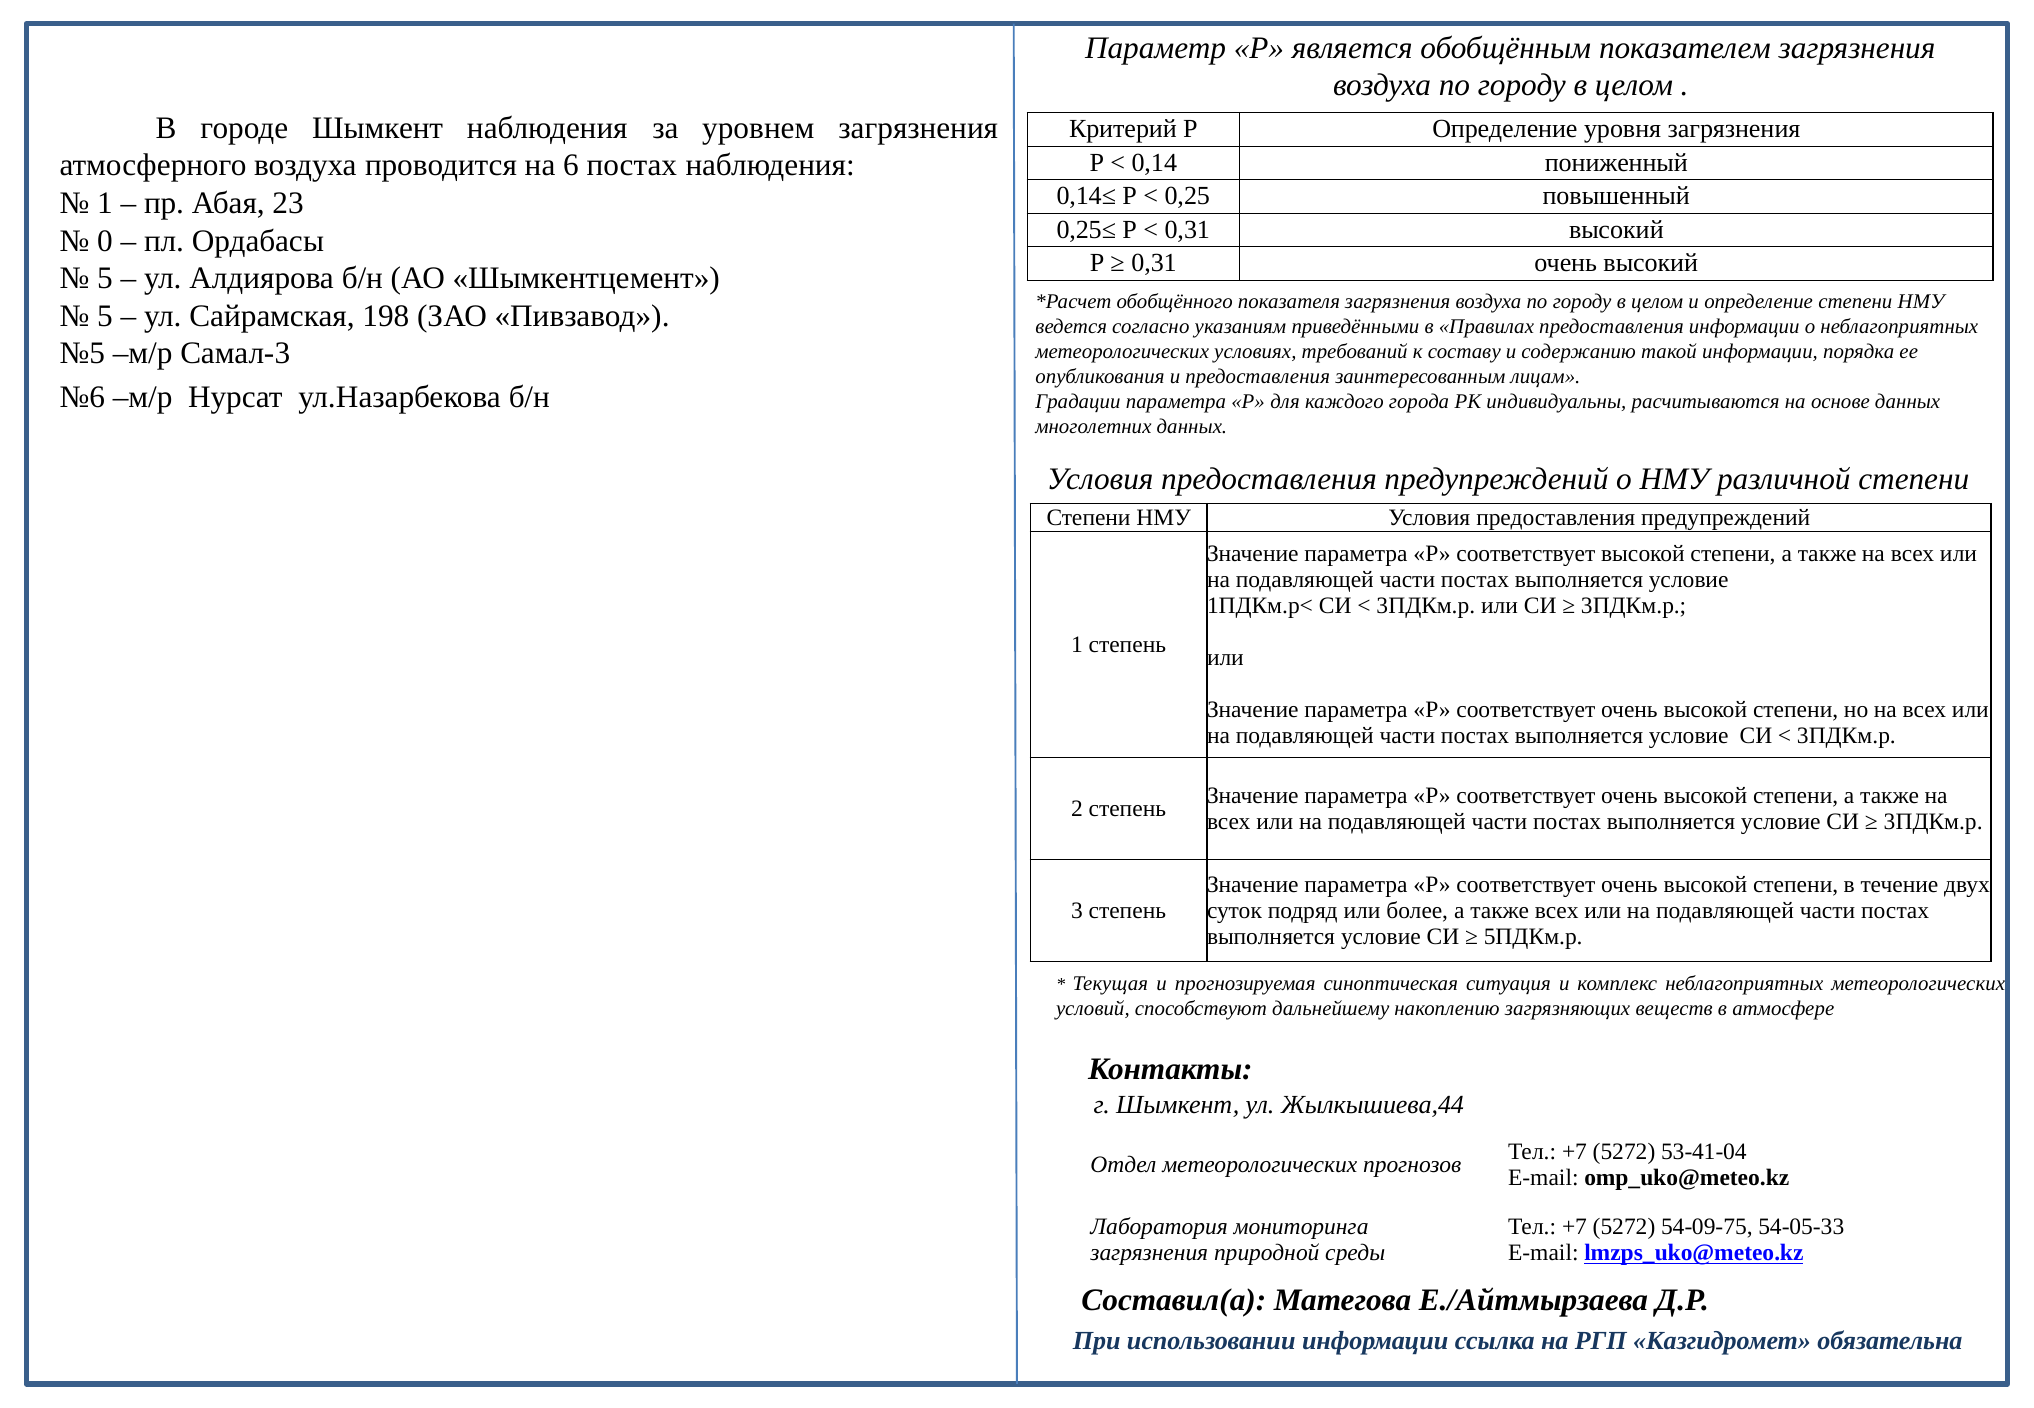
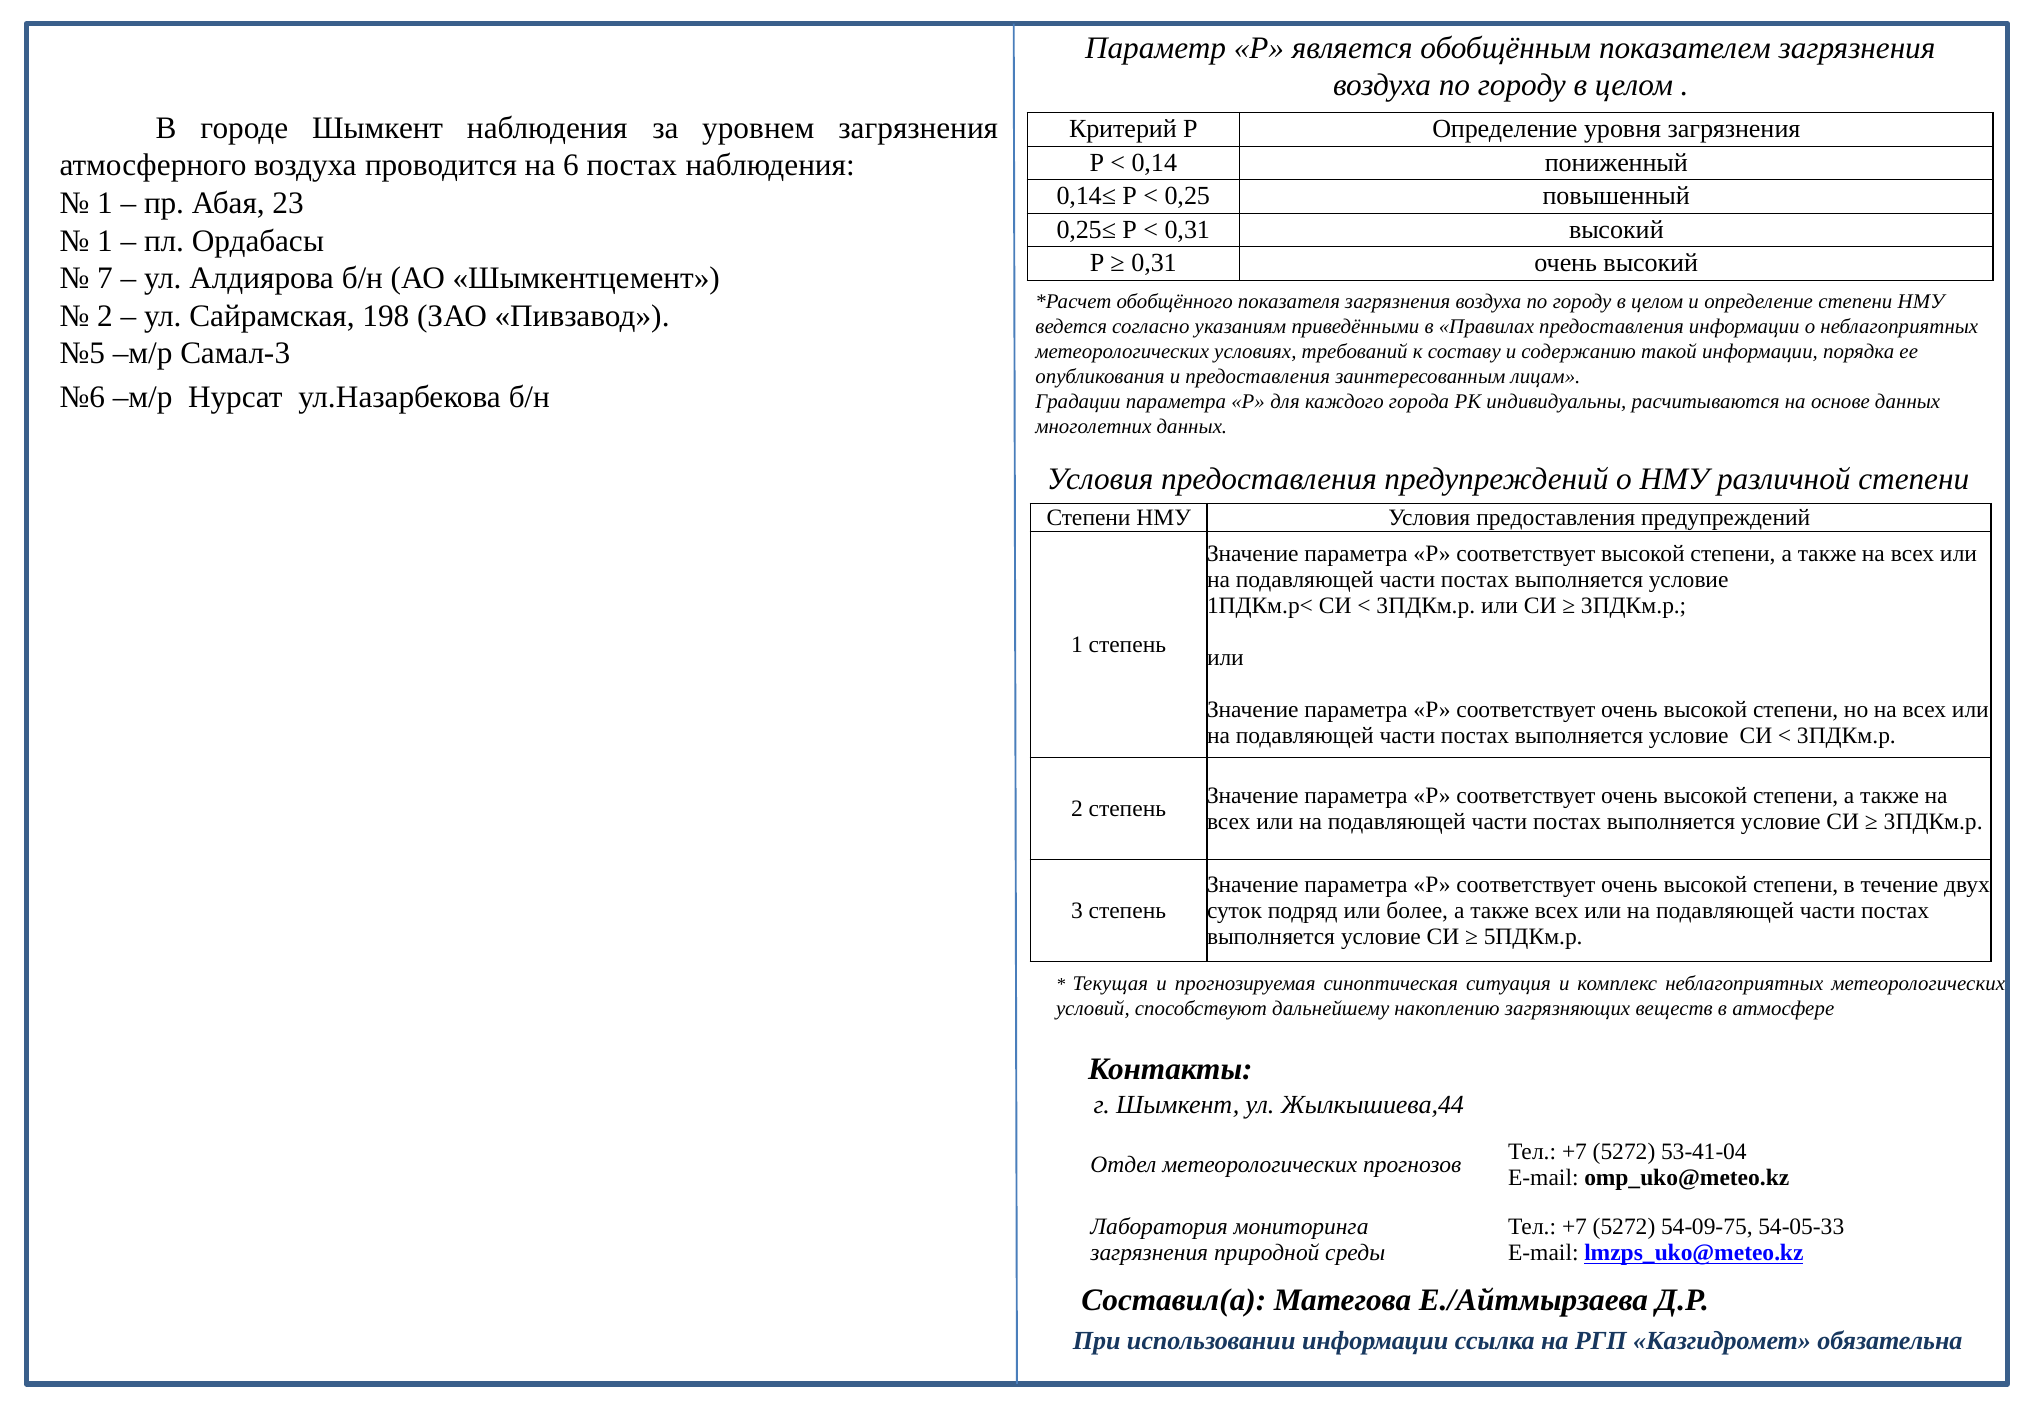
0 at (105, 241): 0 -> 1
5 at (105, 278): 5 -> 7
5 at (105, 316): 5 -> 2
